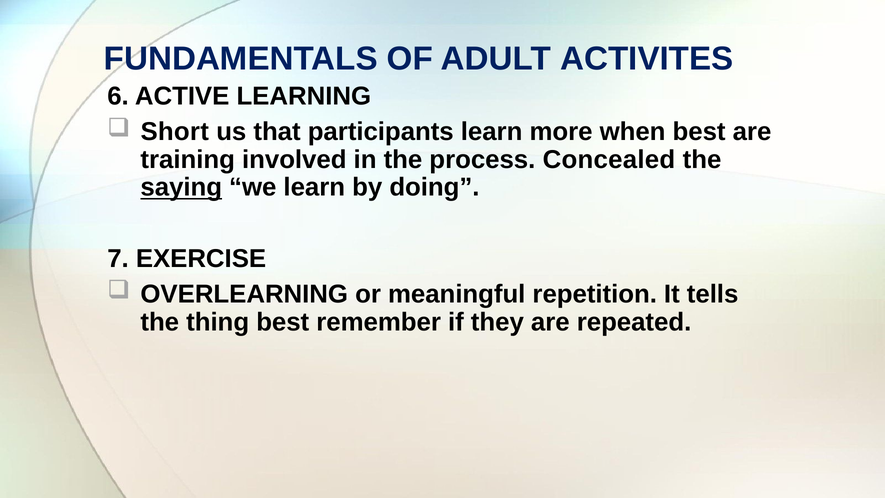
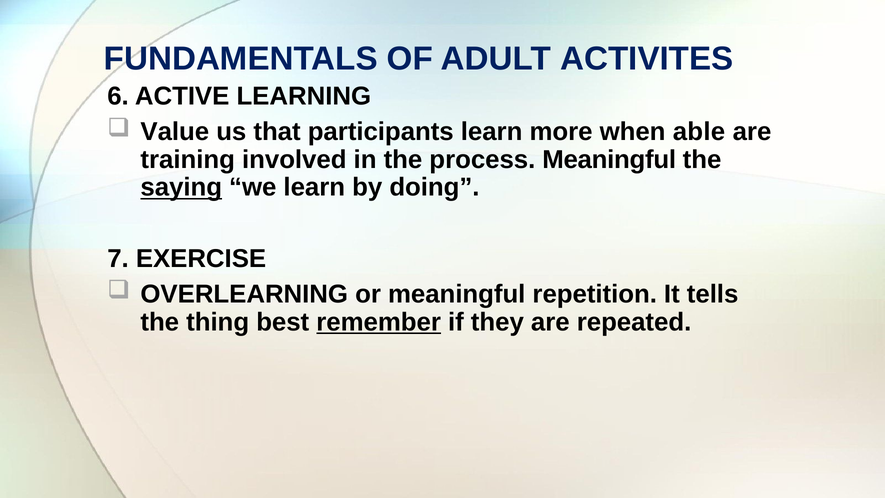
Short: Short -> Value
when best: best -> able
process Concealed: Concealed -> Meaningful
remember underline: none -> present
